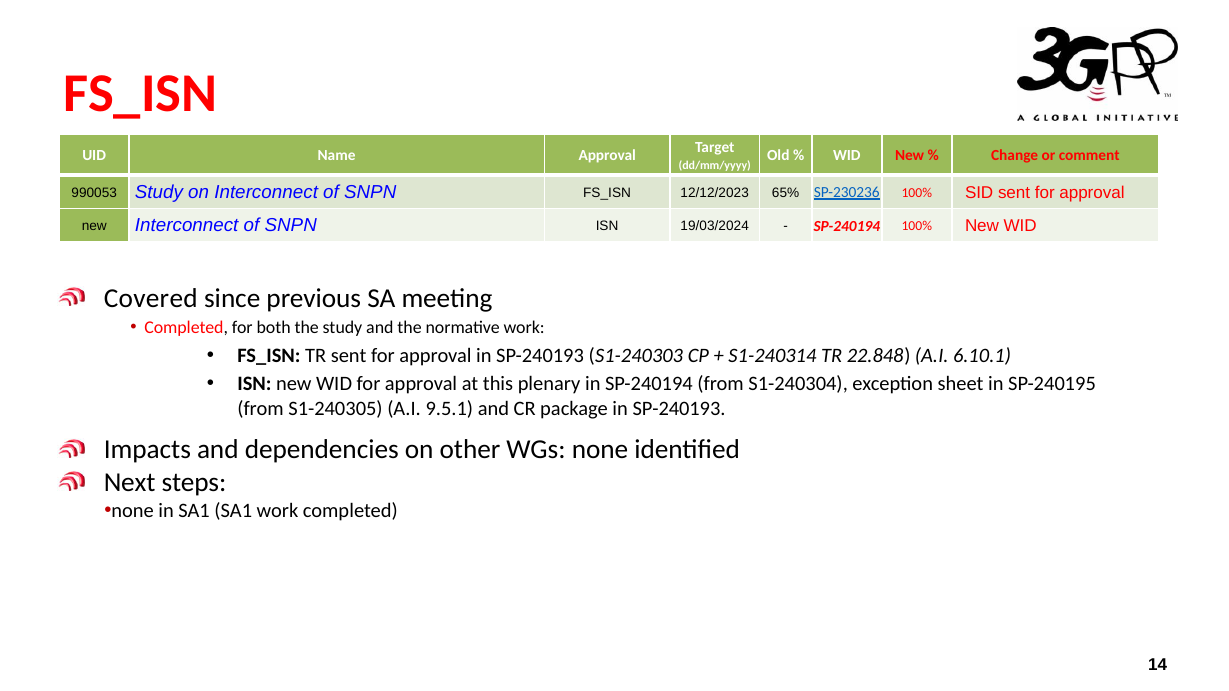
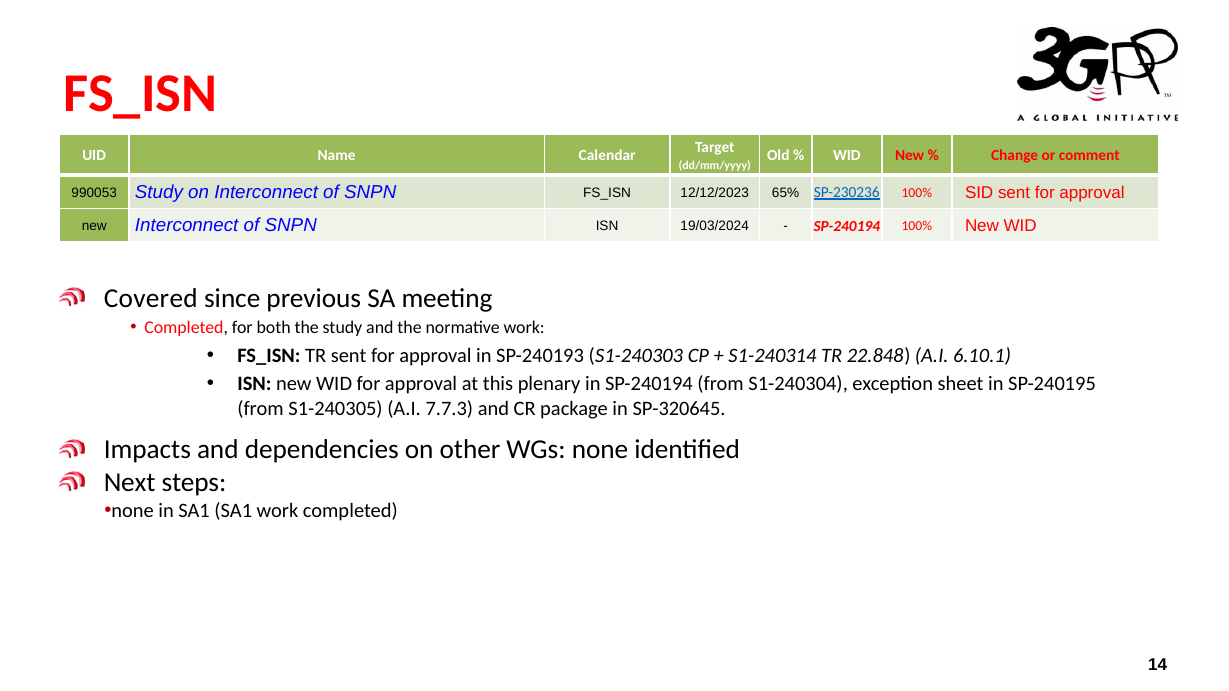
Name Approval: Approval -> Calendar
9.5.1: 9.5.1 -> 7.7.3
package in SP-240193: SP-240193 -> SP-320645
